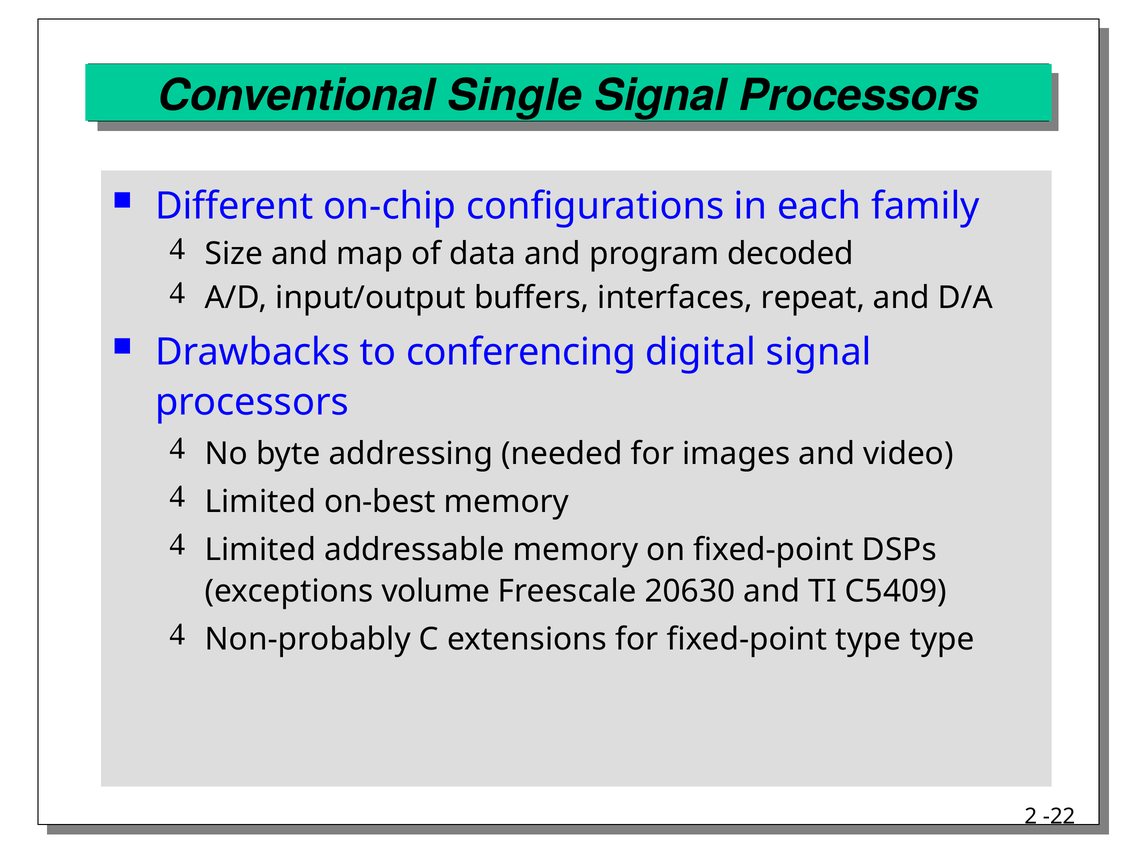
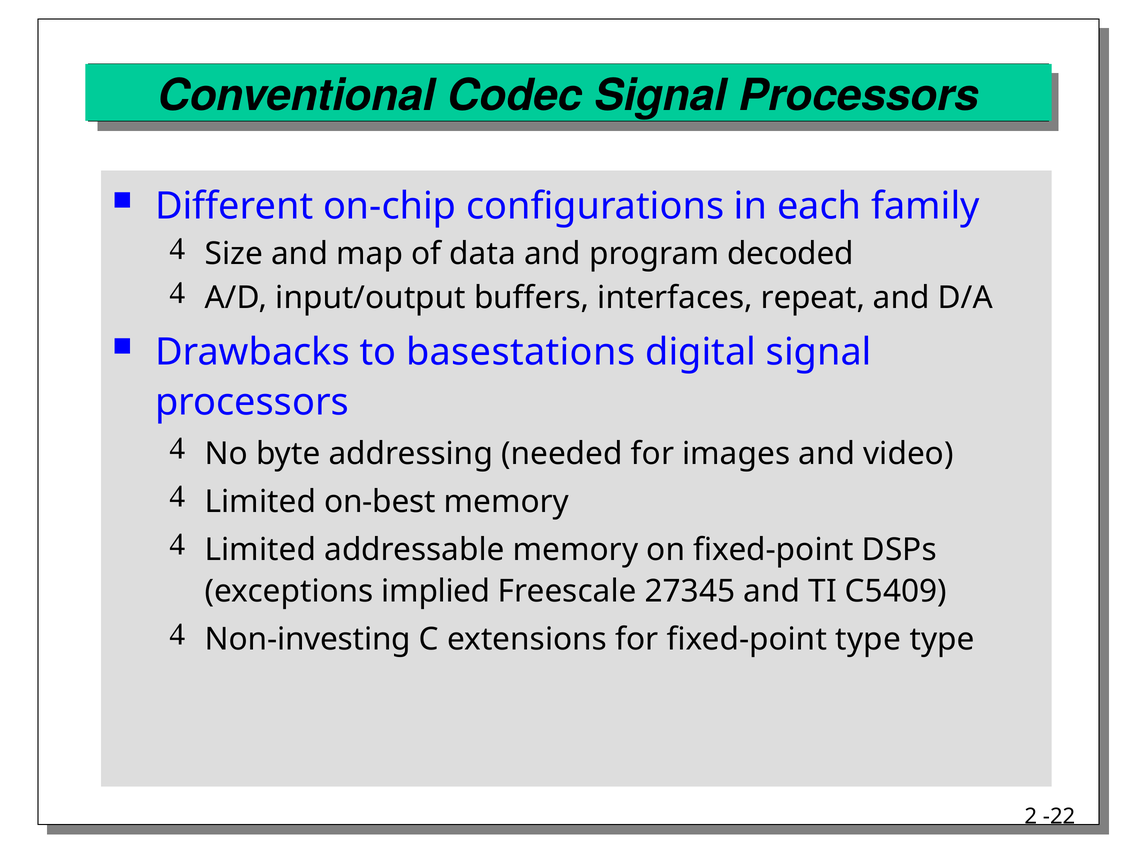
Single: Single -> Codec
conferencing: conferencing -> basestations
volume: volume -> implied
20630: 20630 -> 27345
Non-probably: Non-probably -> Non-investing
